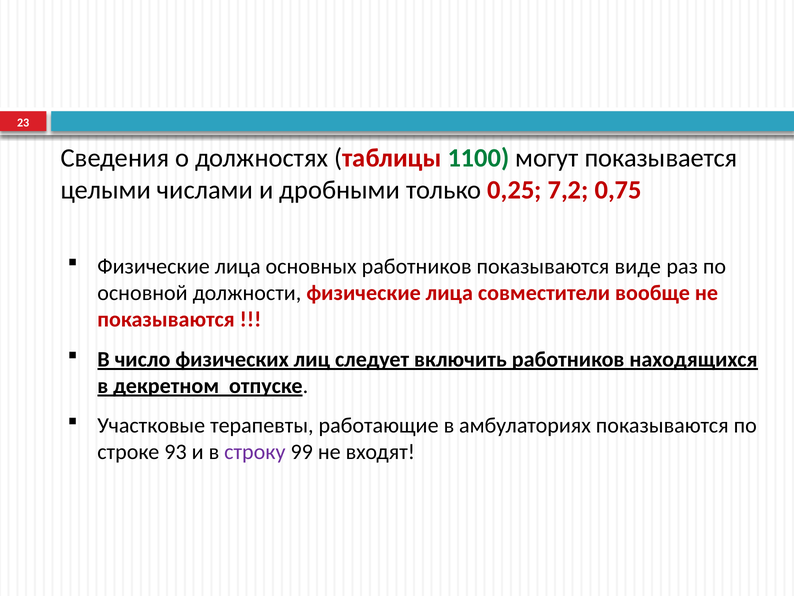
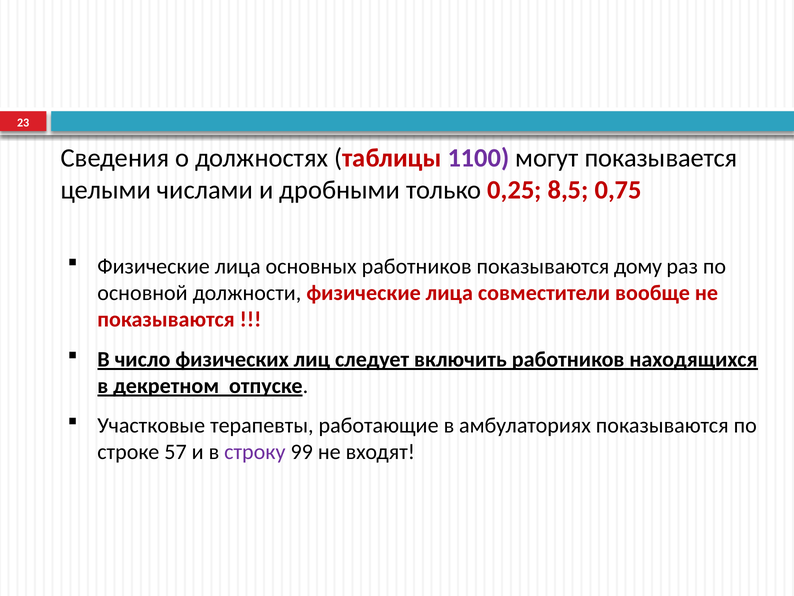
1100 colour: green -> purple
7,2: 7,2 -> 8,5
виде: виде -> дому
93: 93 -> 57
